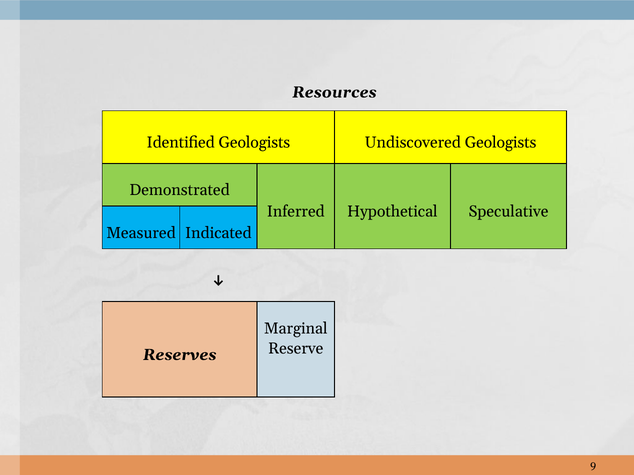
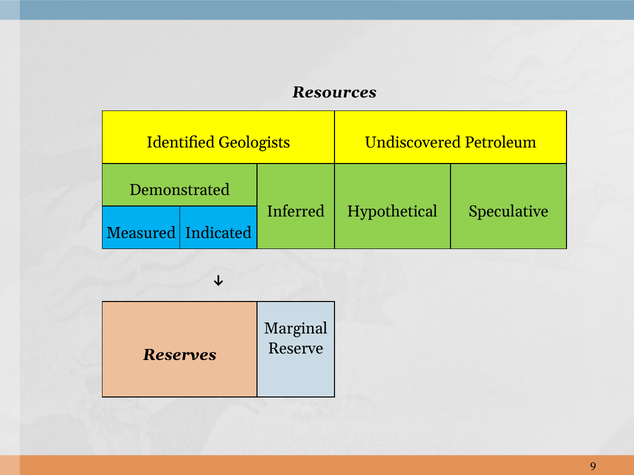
Undiscovered Geologists: Geologists -> Petroleum
